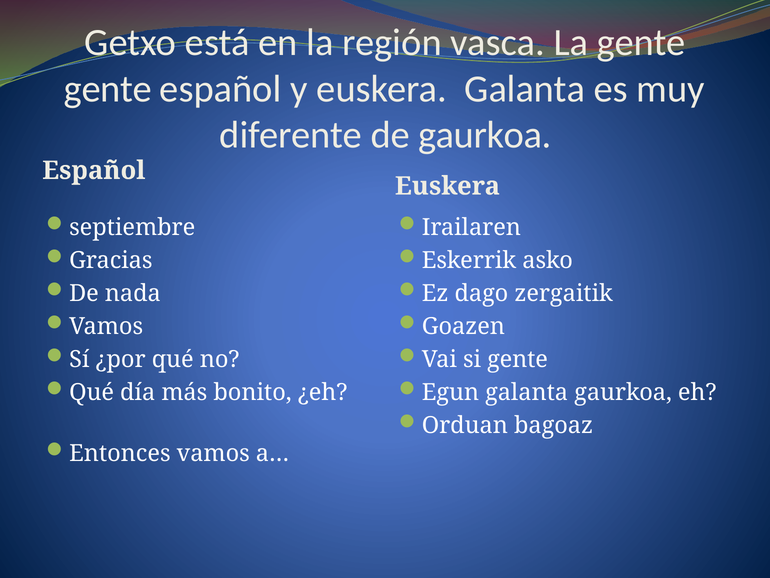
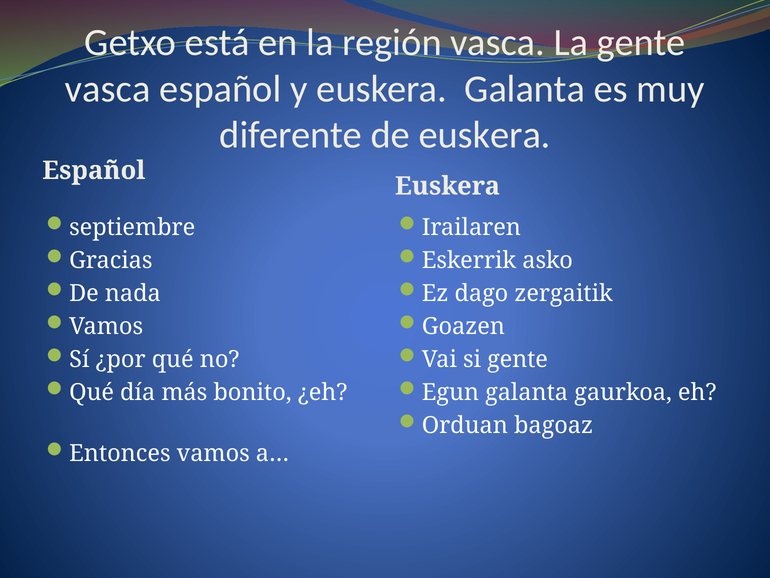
gente at (108, 89): gente -> vasca
de gaurkoa: gaurkoa -> euskera
